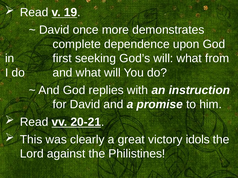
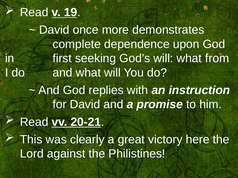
idols: idols -> here
